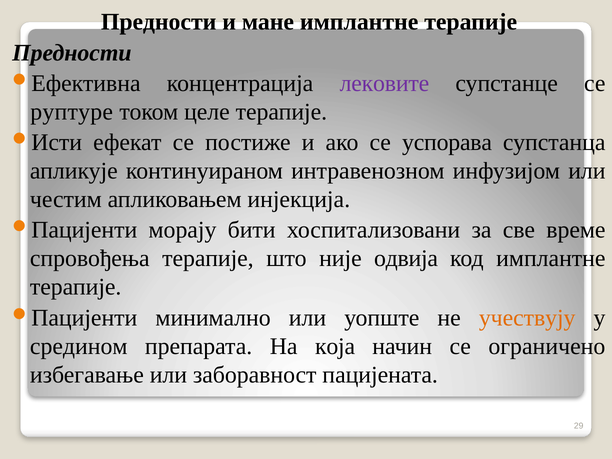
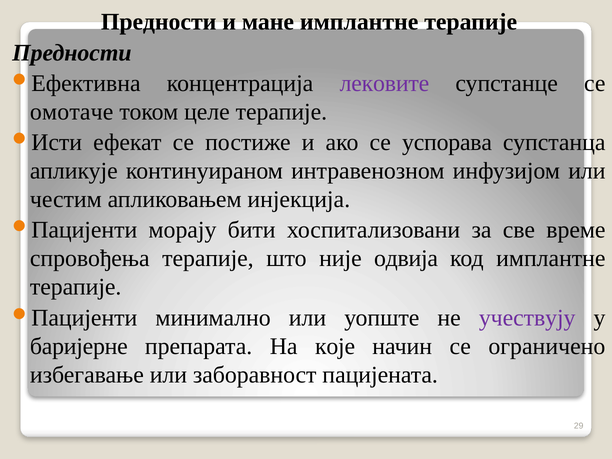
руптуре: руптуре -> омотаче
учествују colour: orange -> purple
средином: средином -> баријерне
која: која -> које
